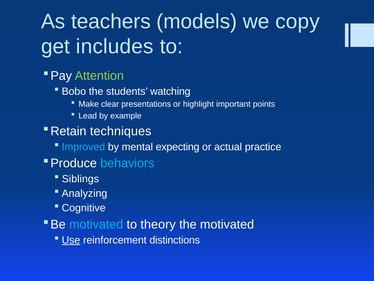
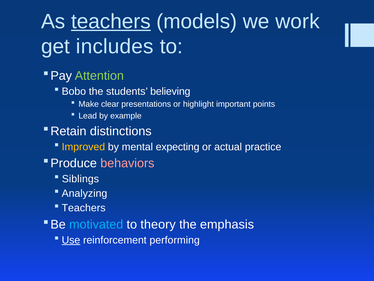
teachers at (111, 21) underline: none -> present
copy: copy -> work
watching: watching -> believing
techniques: techniques -> distinctions
Improved colour: light blue -> yellow
behaviors colour: light blue -> pink
Cognitive at (84, 208): Cognitive -> Teachers
the motivated: motivated -> emphasis
distinctions: distinctions -> performing
